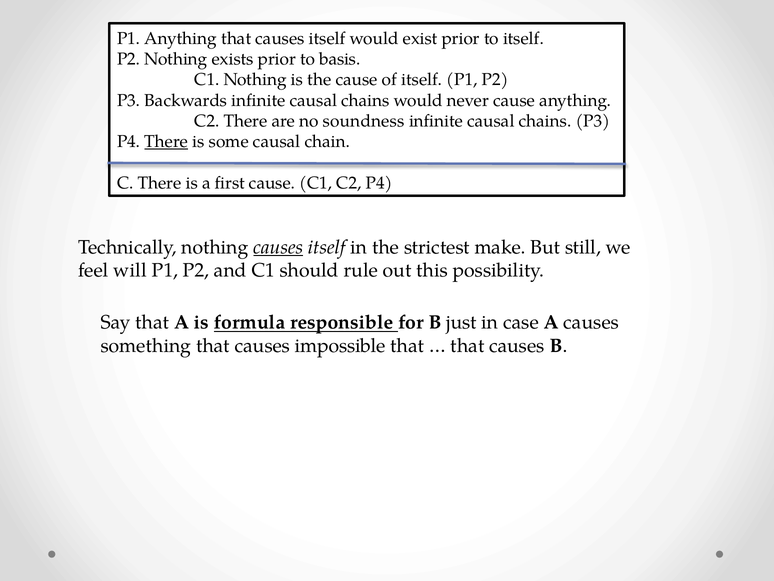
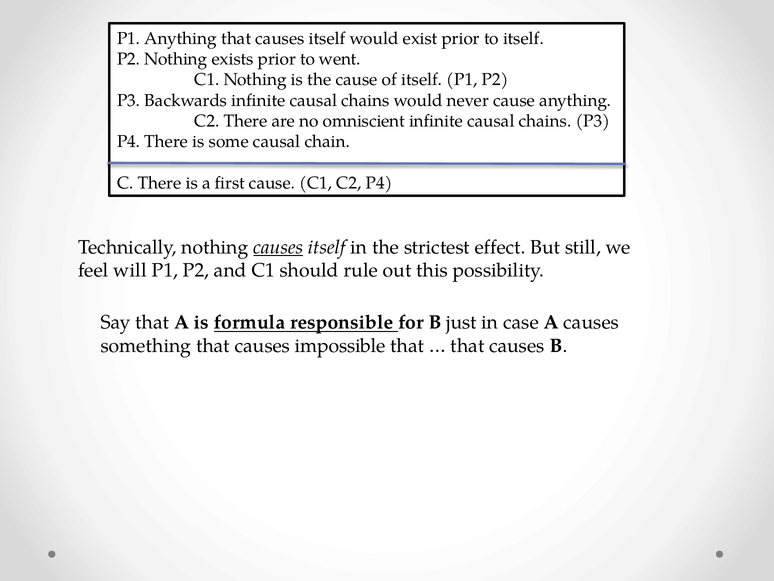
basis: basis -> went
soundness: soundness -> omniscient
There at (166, 142) underline: present -> none
make: make -> effect
